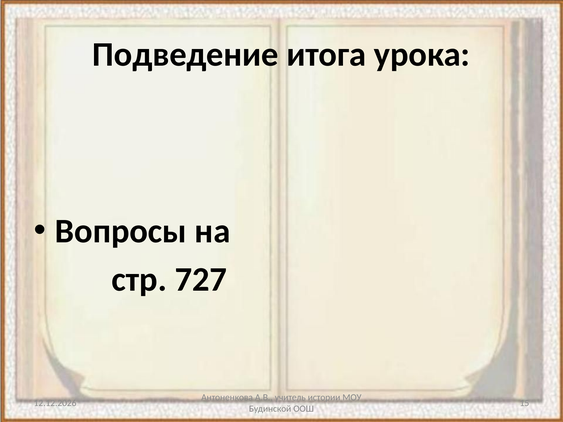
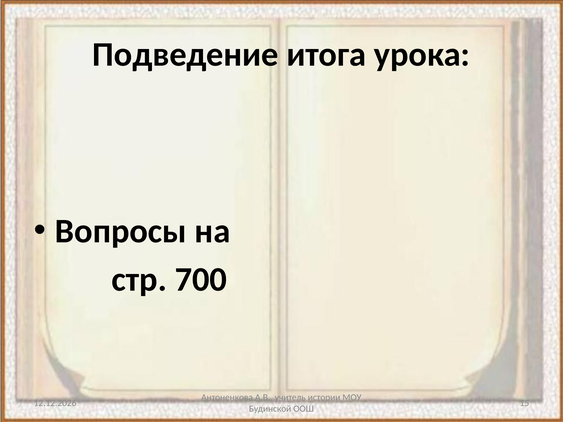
727: 727 -> 700
